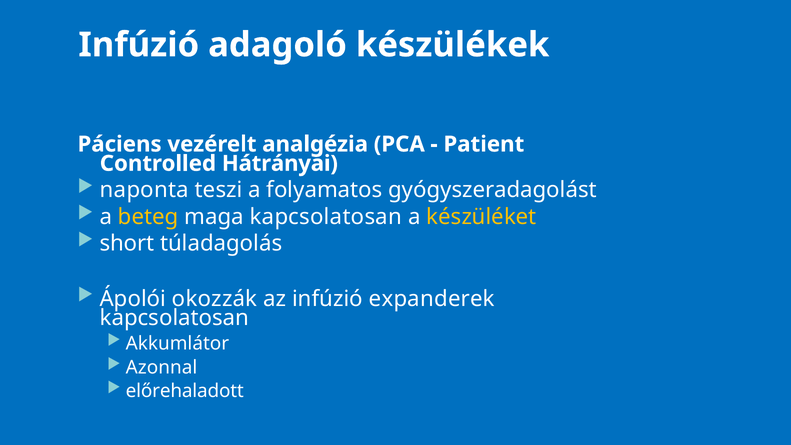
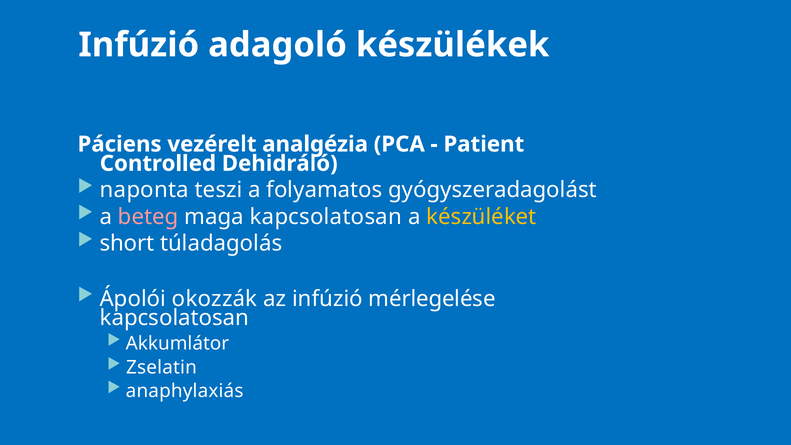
Hátrányai: Hátrányai -> Dehidráló
beteg colour: yellow -> pink
expanderek: expanderek -> mérlegelése
Azonnal: Azonnal -> Zselatin
előrehaladott: előrehaladott -> anaphylaxiás
